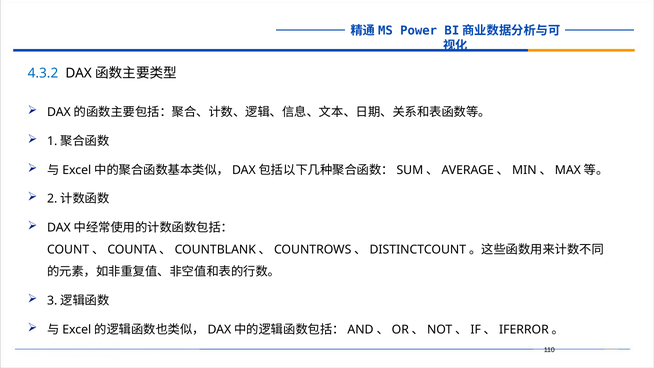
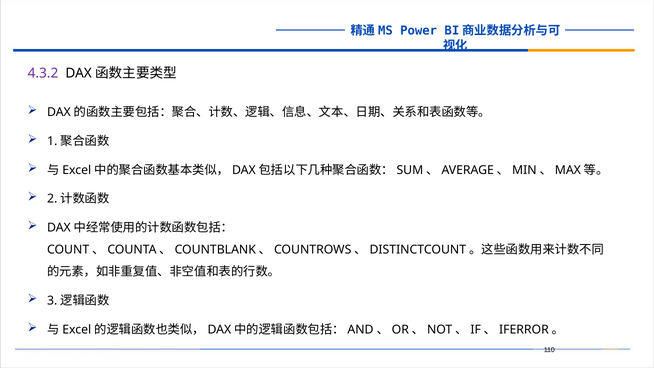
4.3.2 colour: blue -> purple
